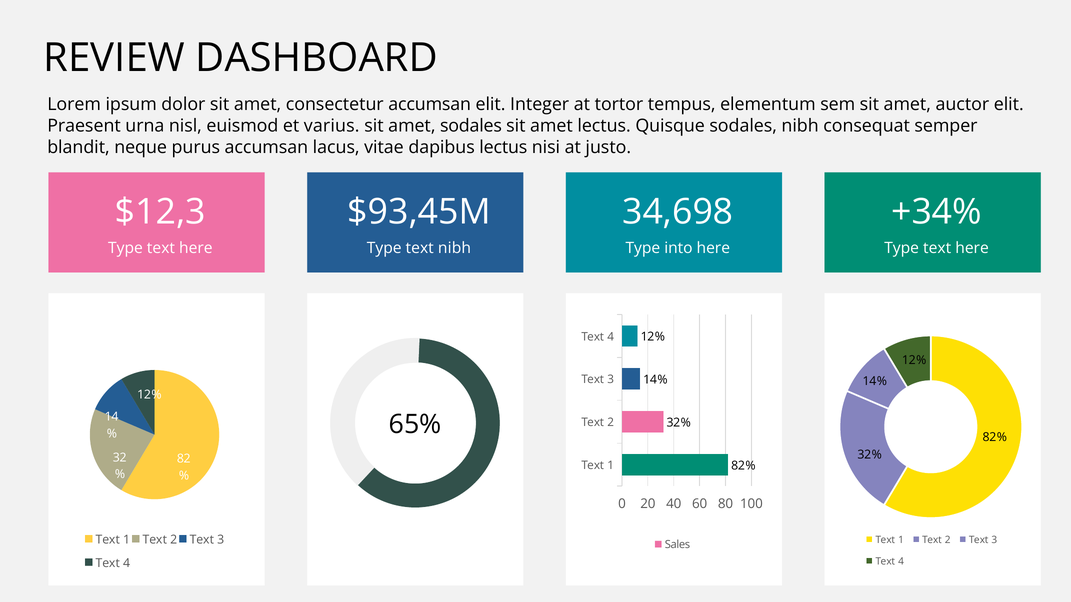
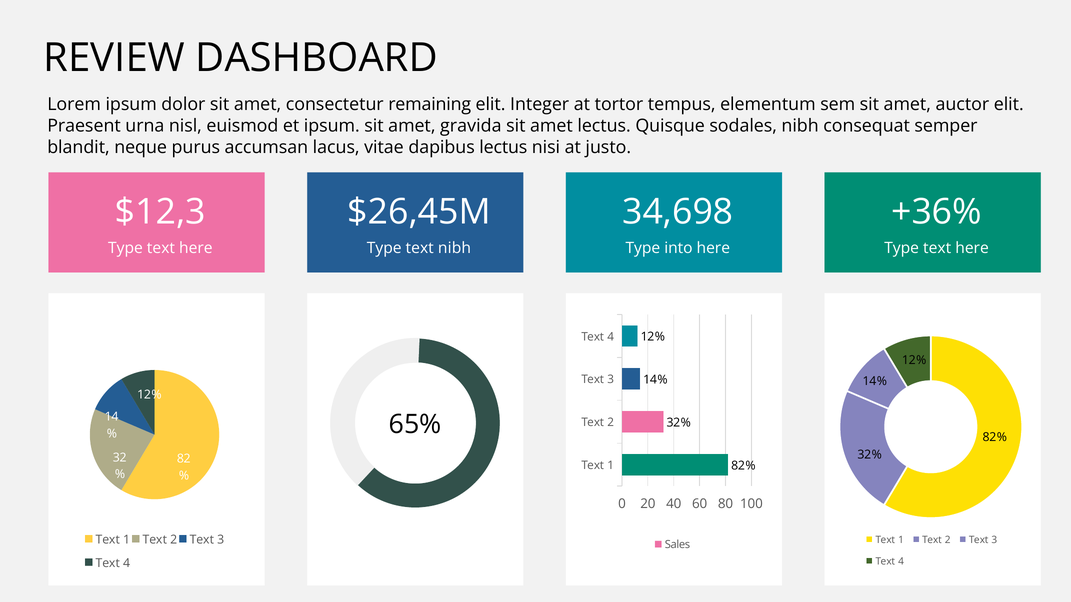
consectetur accumsan: accumsan -> remaining
et varius: varius -> ipsum
amet sodales: sodales -> gravida
$93,45M: $93,45M -> $26,45M
+34%: +34% -> +36%
